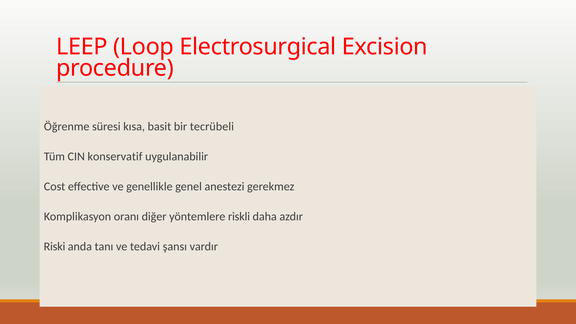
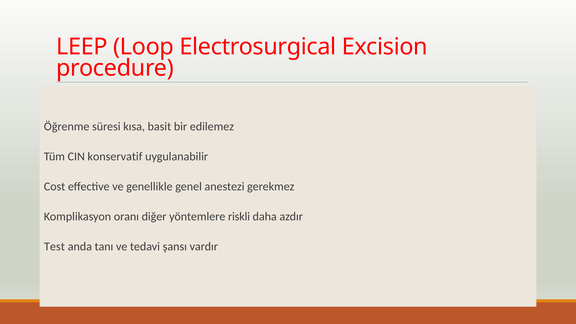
tecrübeli: tecrübeli -> edilemez
Riski: Riski -> Test
